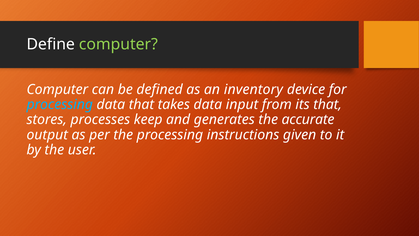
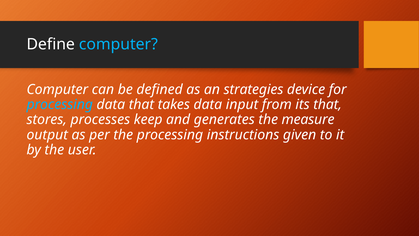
computer at (118, 44) colour: light green -> light blue
inventory: inventory -> strategies
accurate: accurate -> measure
